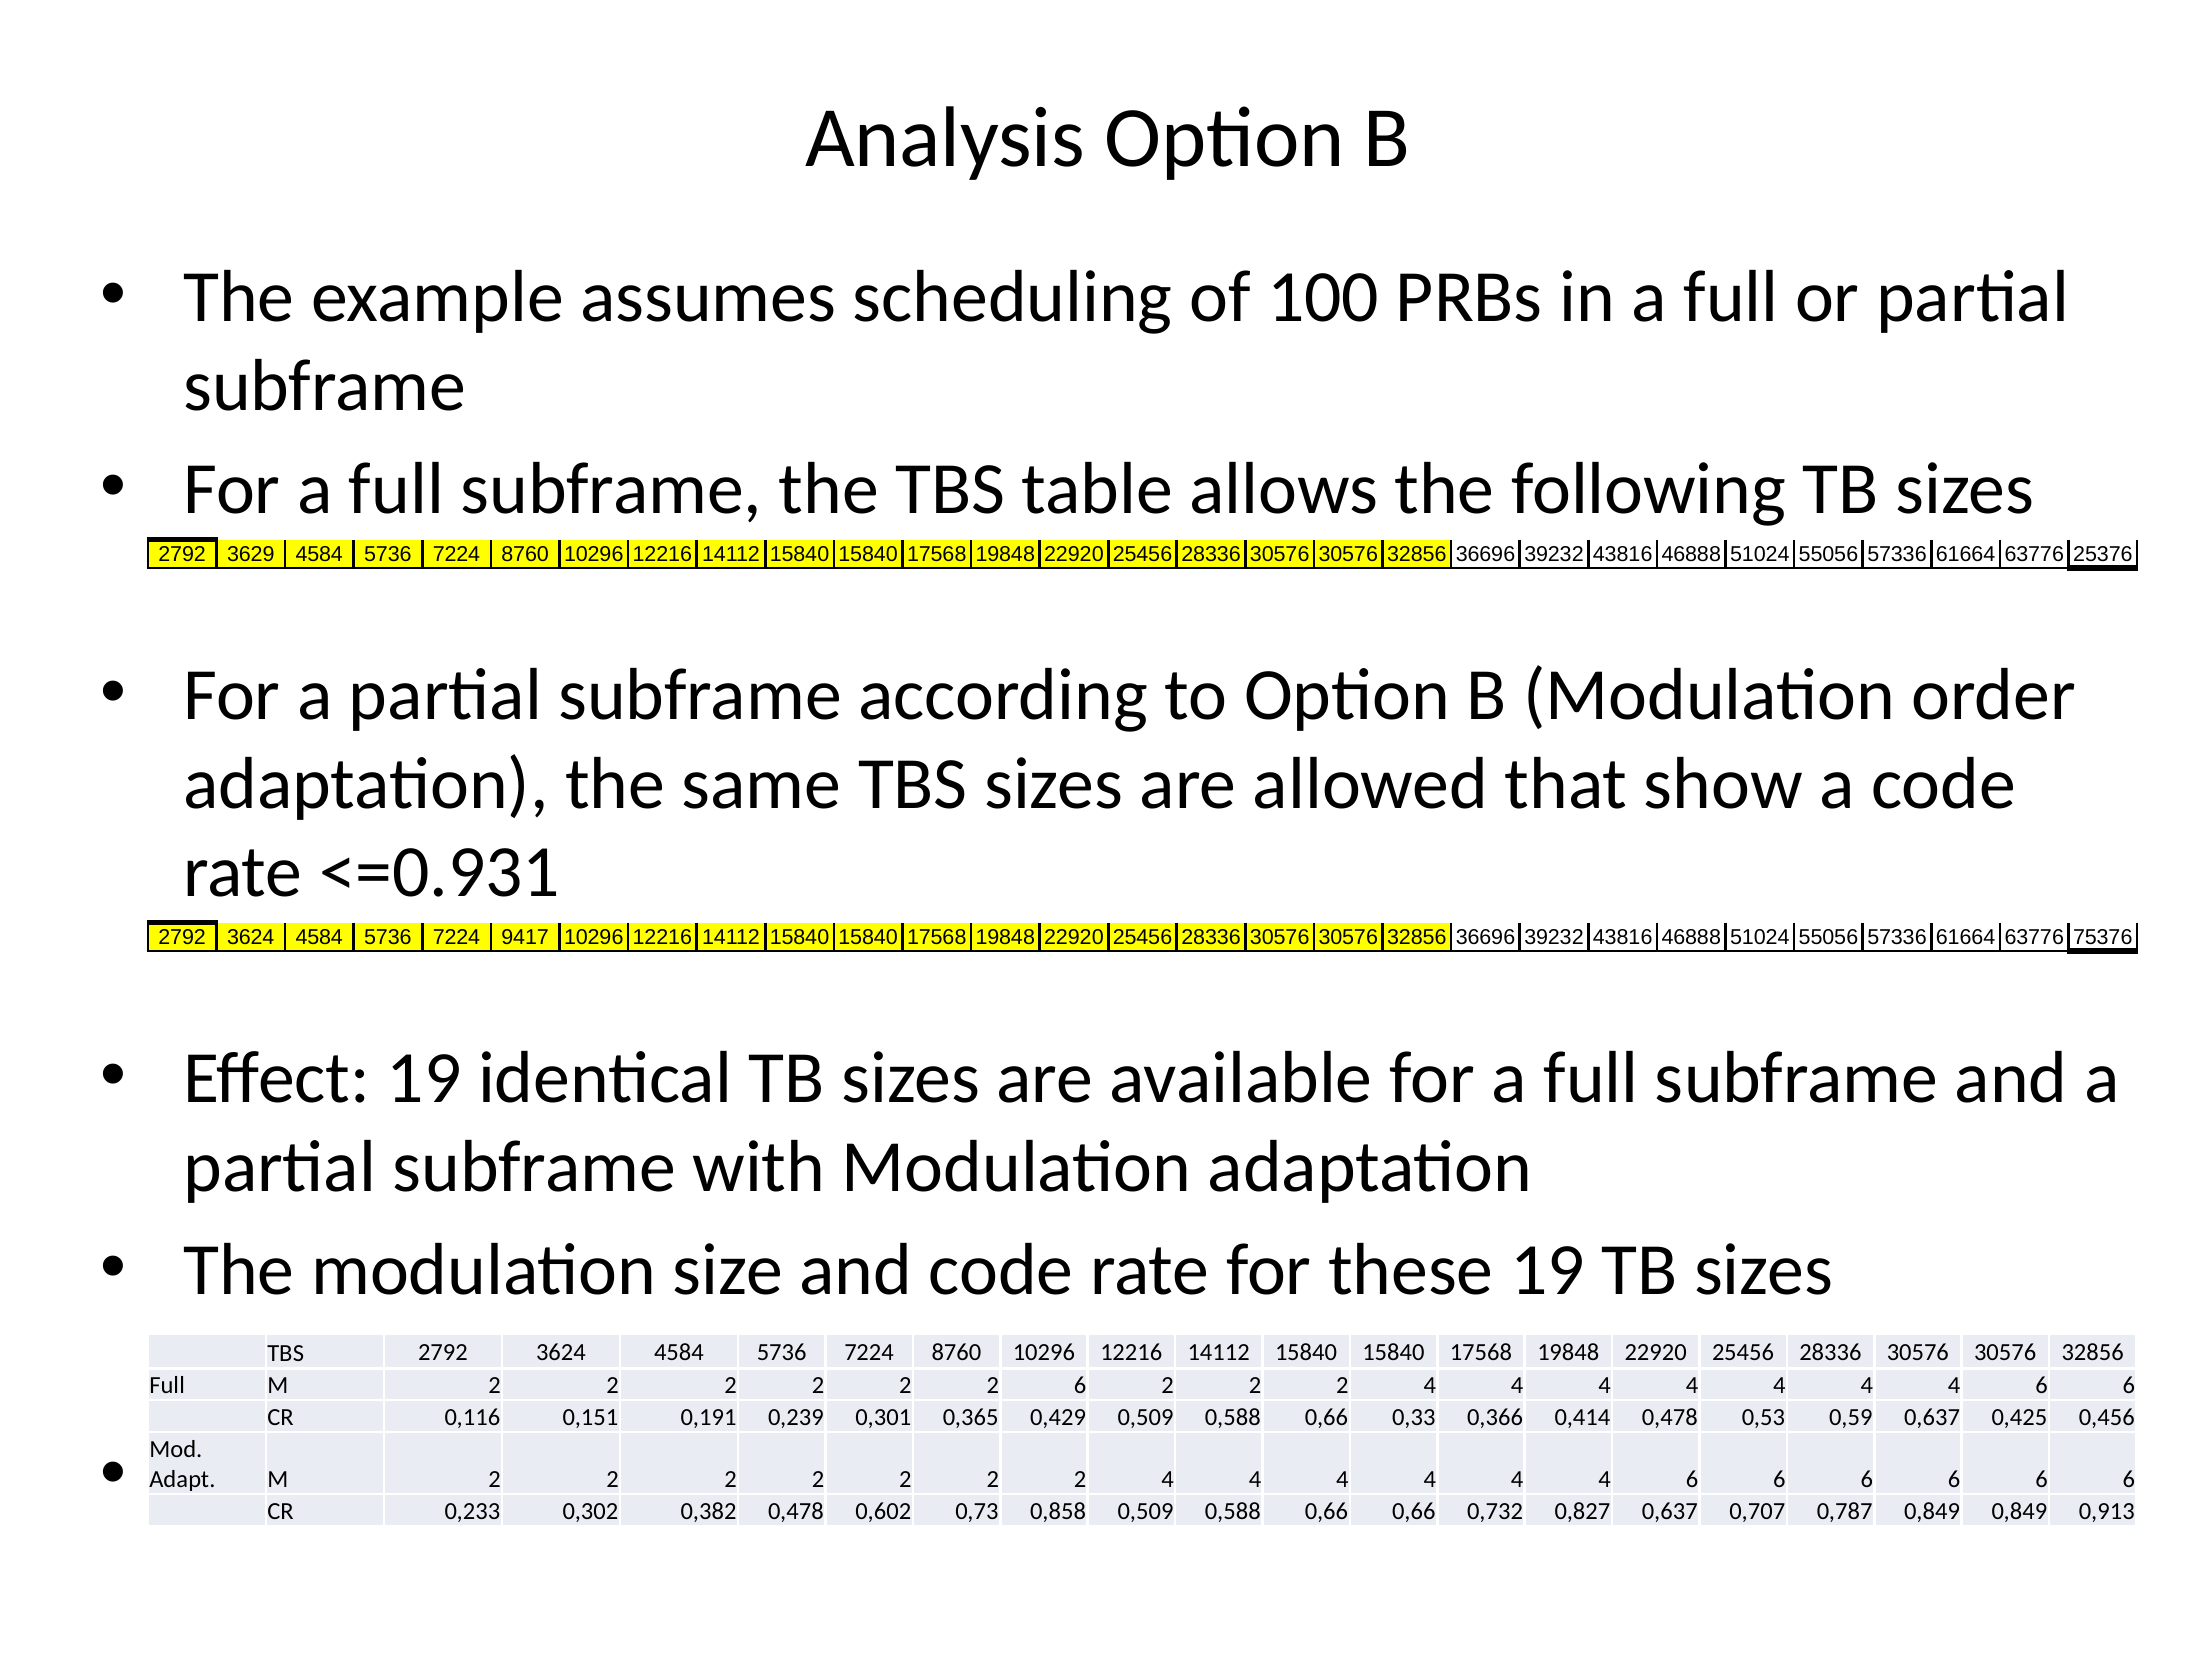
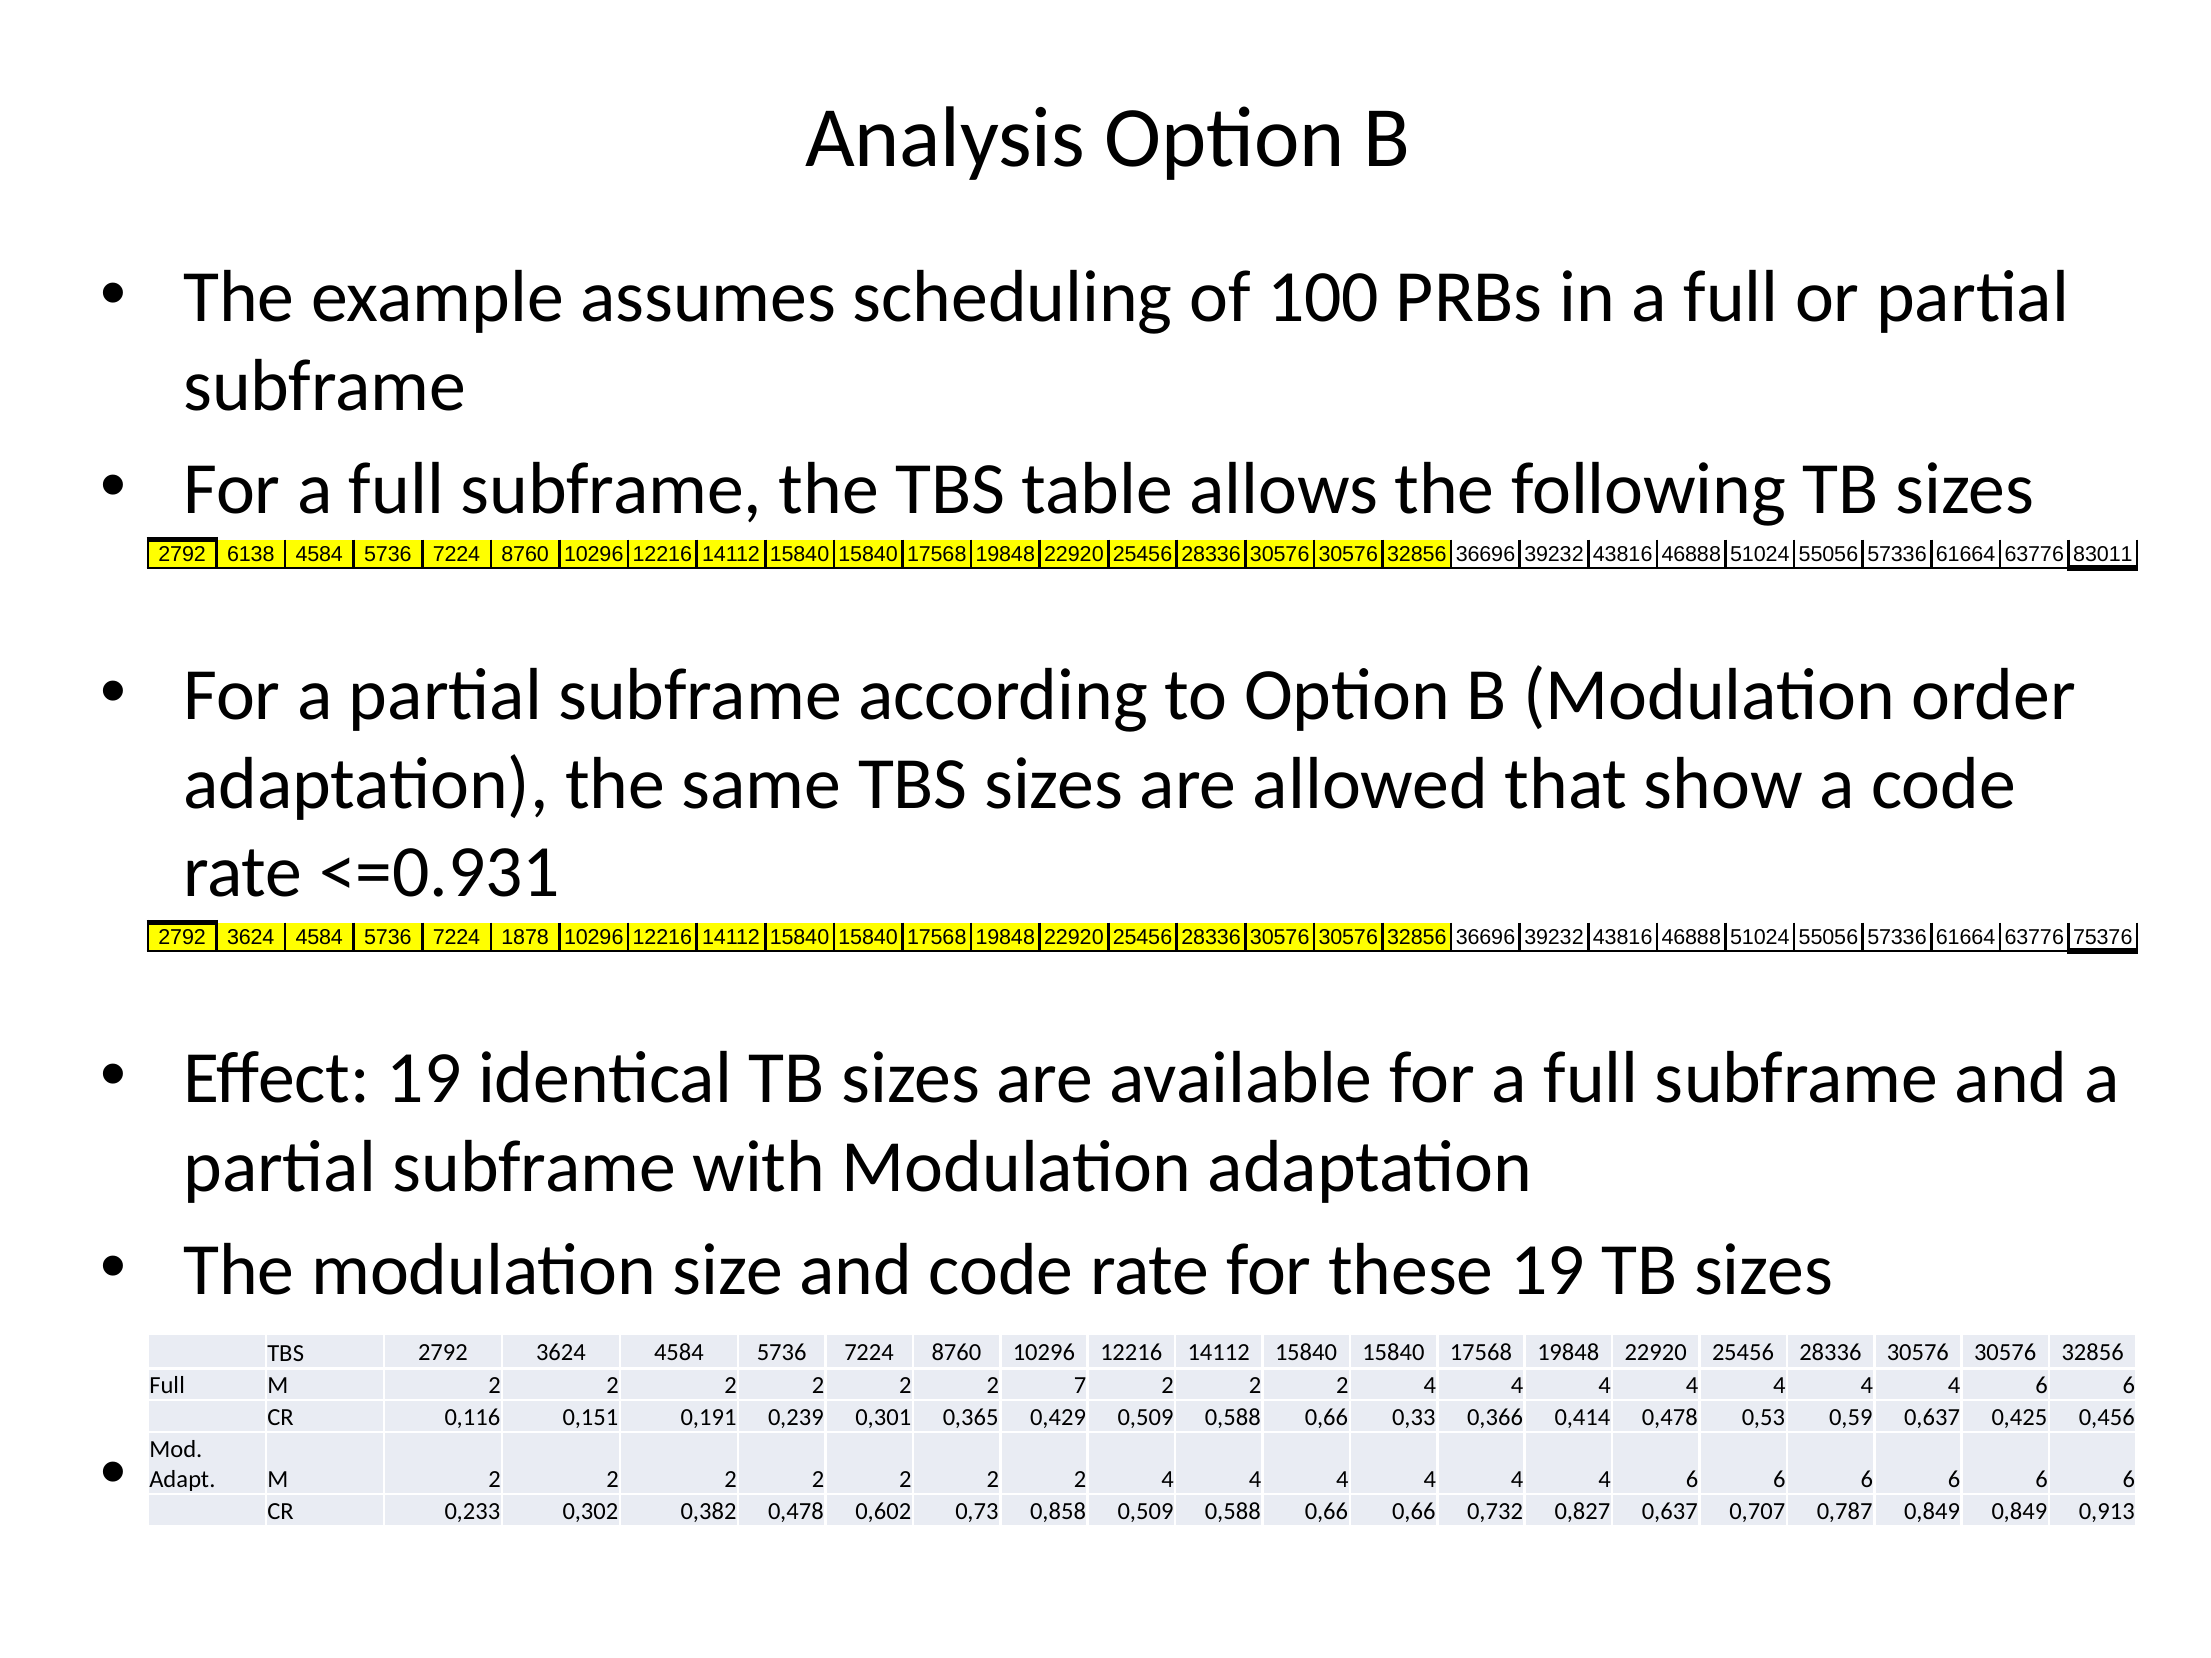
3629: 3629 -> 6138
25376: 25376 -> 83011
9417: 9417 -> 1878
2 6: 6 -> 7
